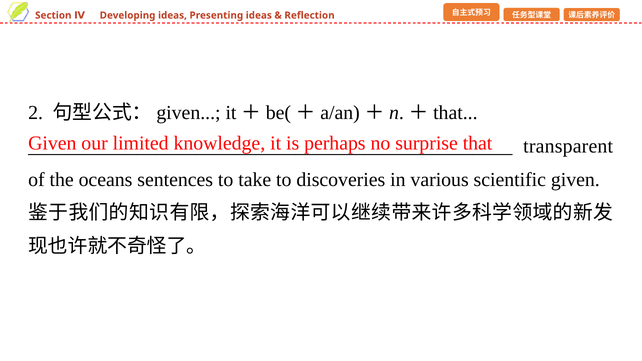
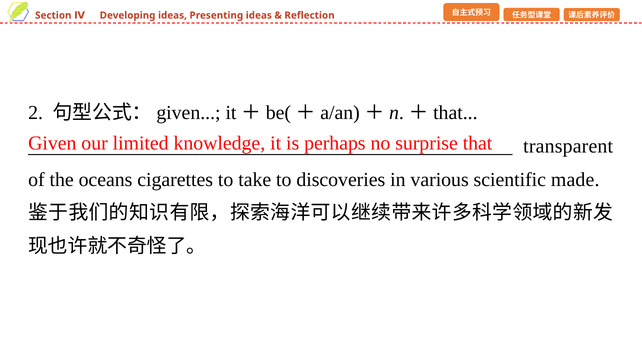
sentences: sentences -> cigarettes
scientific given: given -> made
